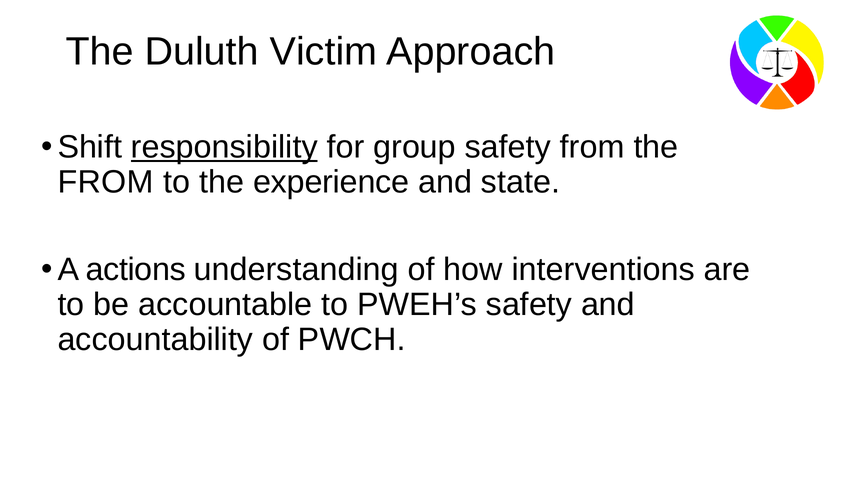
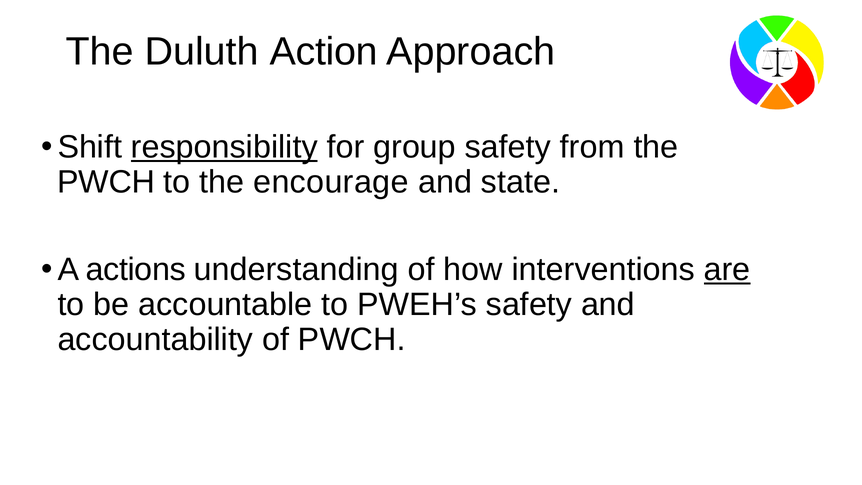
Victim: Victim -> Action
FROM at (106, 182): FROM -> PWCH
experience: experience -> encourage
are underline: none -> present
